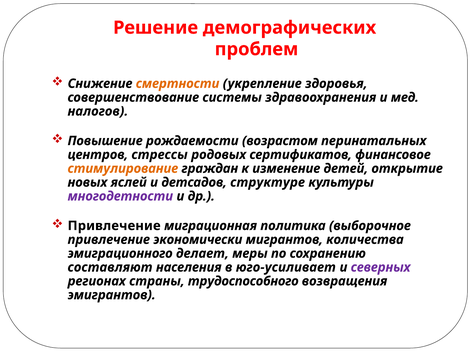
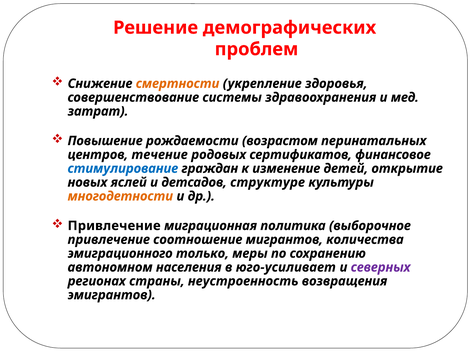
налогов: налогов -> затрат
стрессы: стрессы -> течение
стимулирование colour: orange -> blue
многодетности colour: purple -> orange
экономически: экономически -> соотношение
делает: делает -> только
составляют: составляют -> автономном
трудоспособного: трудоспособного -> неустроенность
